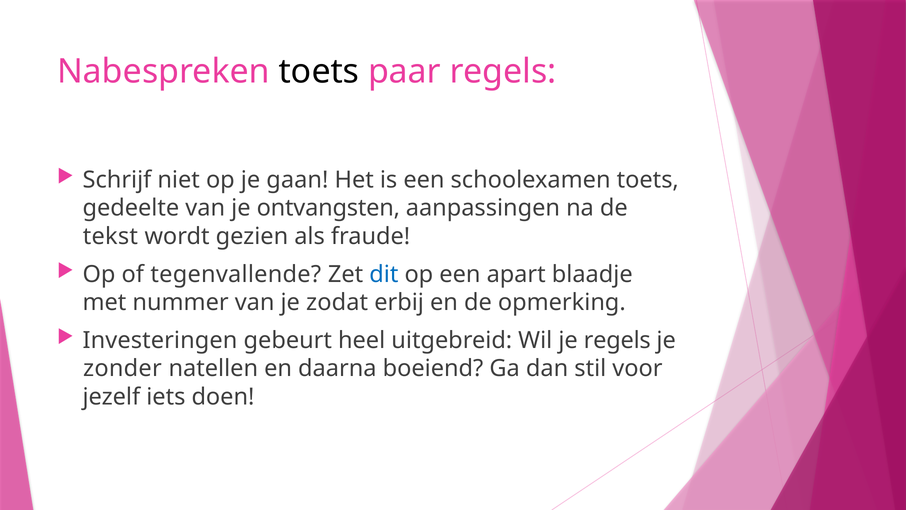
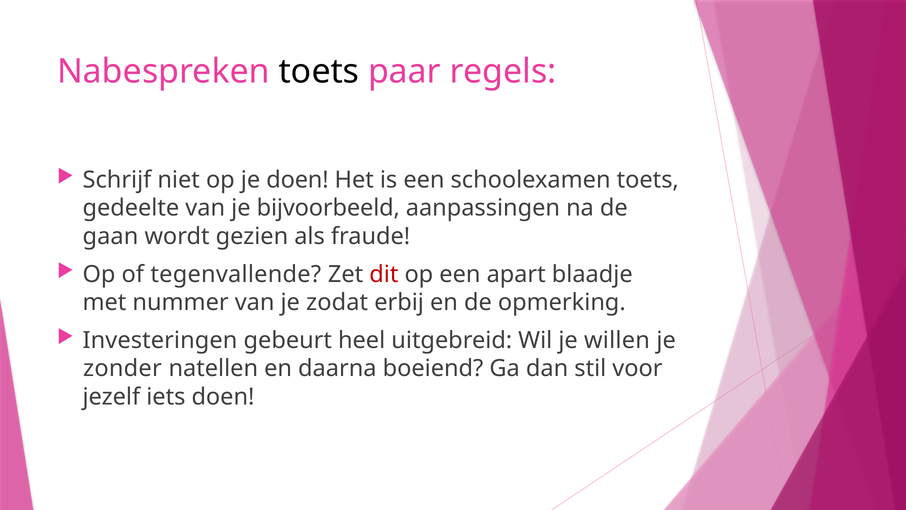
je gaan: gaan -> doen
ontvangsten: ontvangsten -> bijvoorbeeld
tekst: tekst -> gaan
dit colour: blue -> red
je regels: regels -> willen
